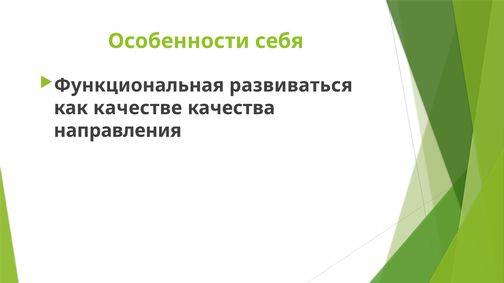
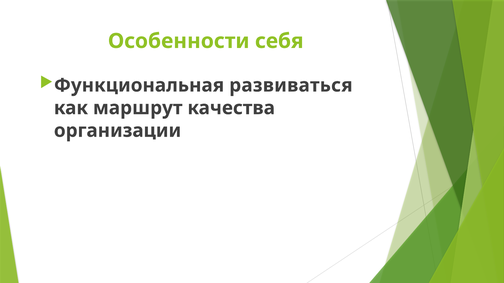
качестве: качестве -> маршрут
направления: направления -> организации
